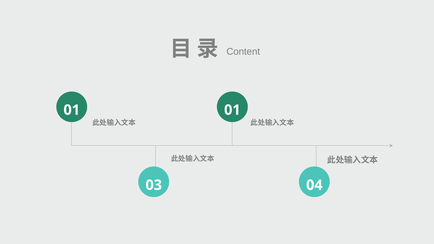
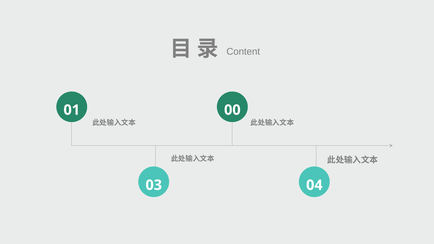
01 01: 01 -> 00
